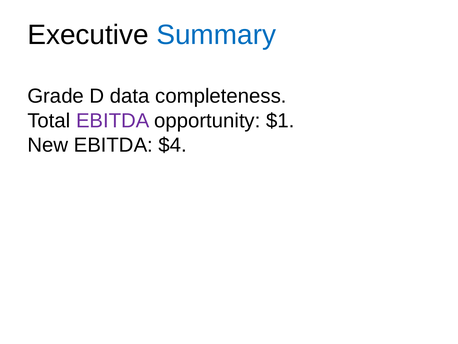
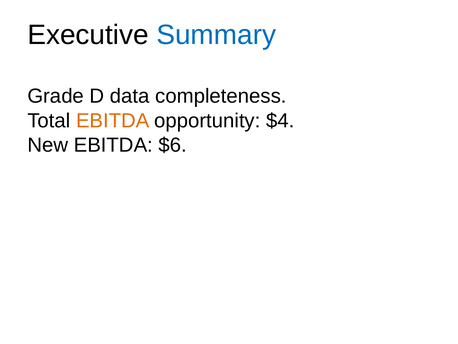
EBITDA at (113, 120) colour: purple -> orange
$1: $1 -> $4
$4: $4 -> $6
